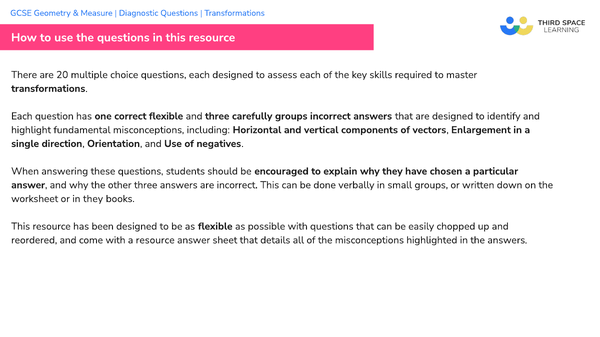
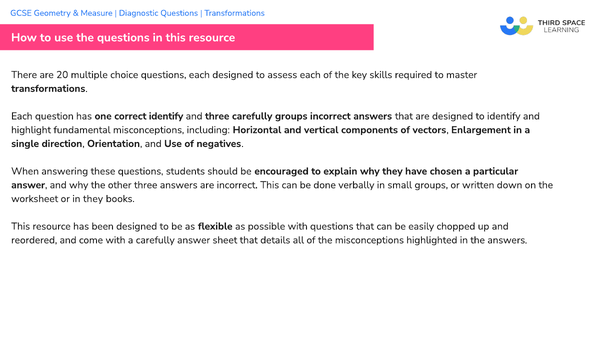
correct flexible: flexible -> identify
a resource: resource -> carefully
